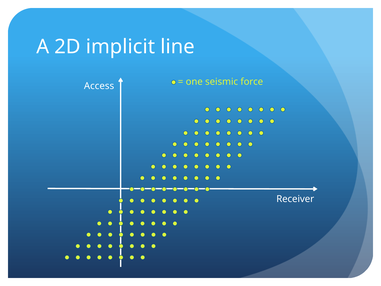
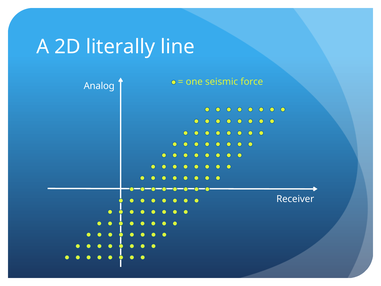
implicit: implicit -> literally
Access: Access -> Analog
